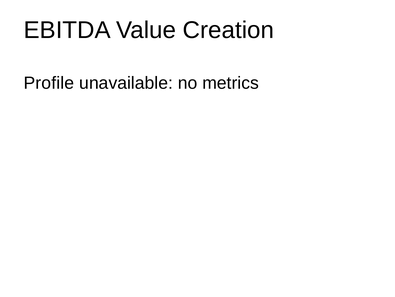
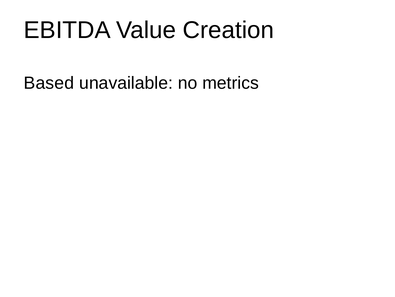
Profile: Profile -> Based
